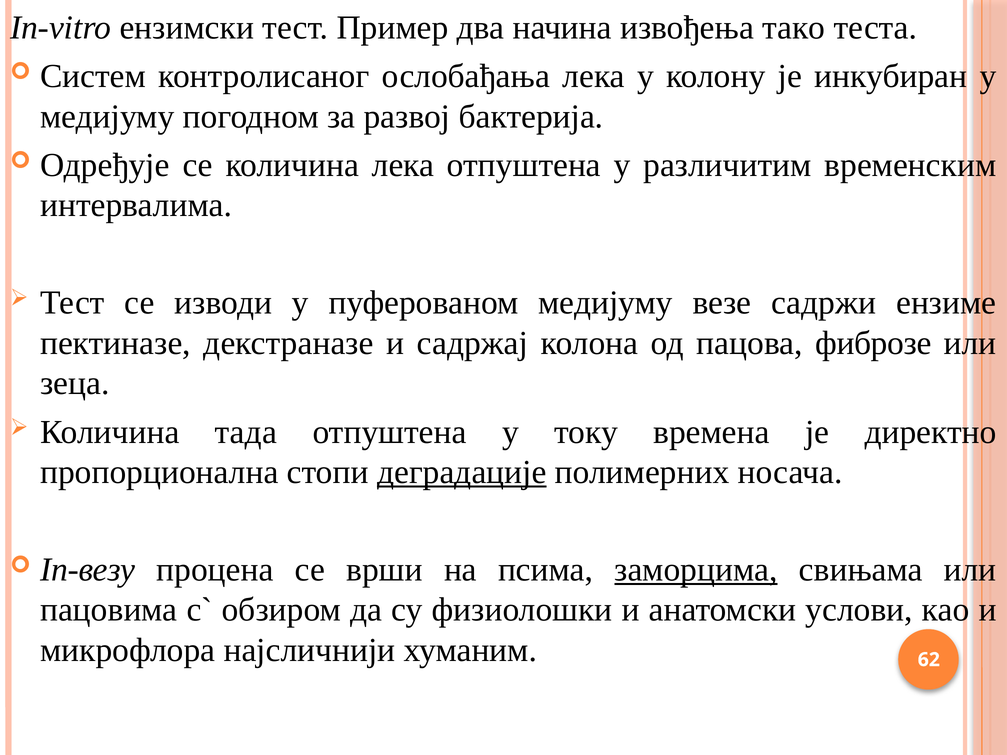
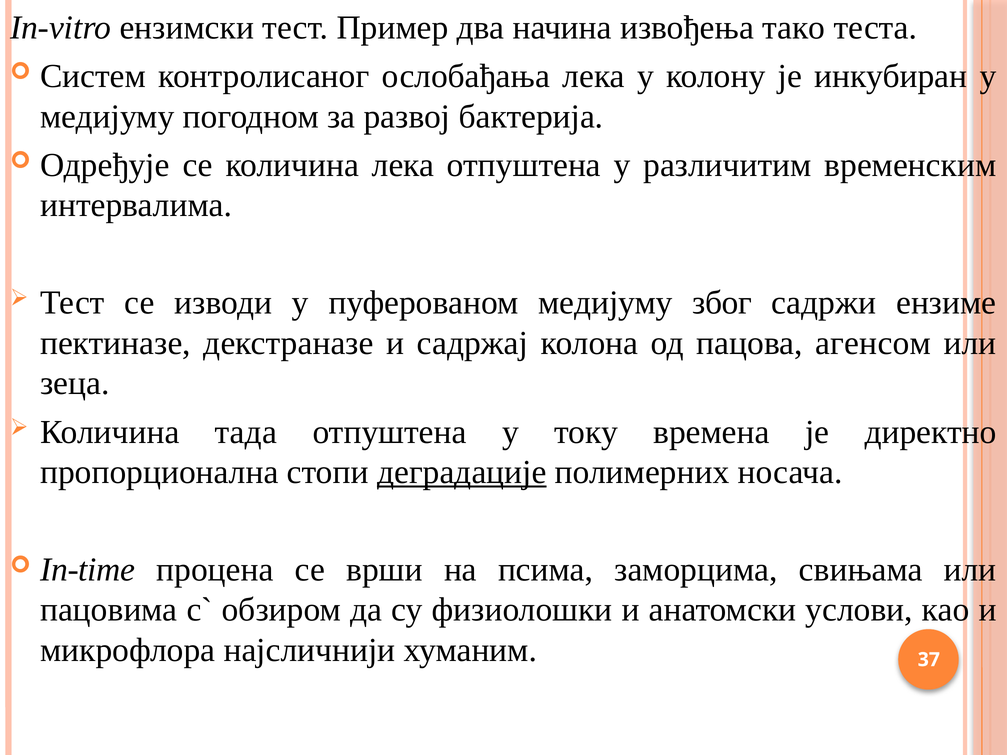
везе: везе -> због
фиброзе: фиброзе -> агенсом
In-везу: In-везу -> In-time
заморцима underline: present -> none
62: 62 -> 37
